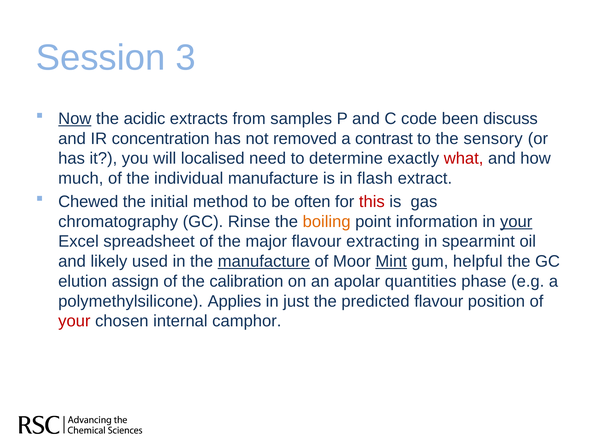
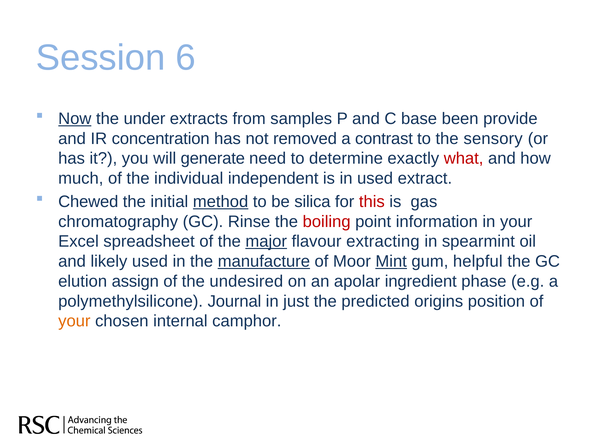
3: 3 -> 6
acidic: acidic -> under
code: code -> base
discuss: discuss -> provide
localised: localised -> generate
individual manufacture: manufacture -> independent
in flash: flash -> used
method underline: none -> present
often: often -> silica
boiling colour: orange -> red
your at (516, 221) underline: present -> none
major underline: none -> present
calibration: calibration -> undesired
quantities: quantities -> ingredient
Applies: Applies -> Journal
predicted flavour: flavour -> origins
your at (74, 321) colour: red -> orange
